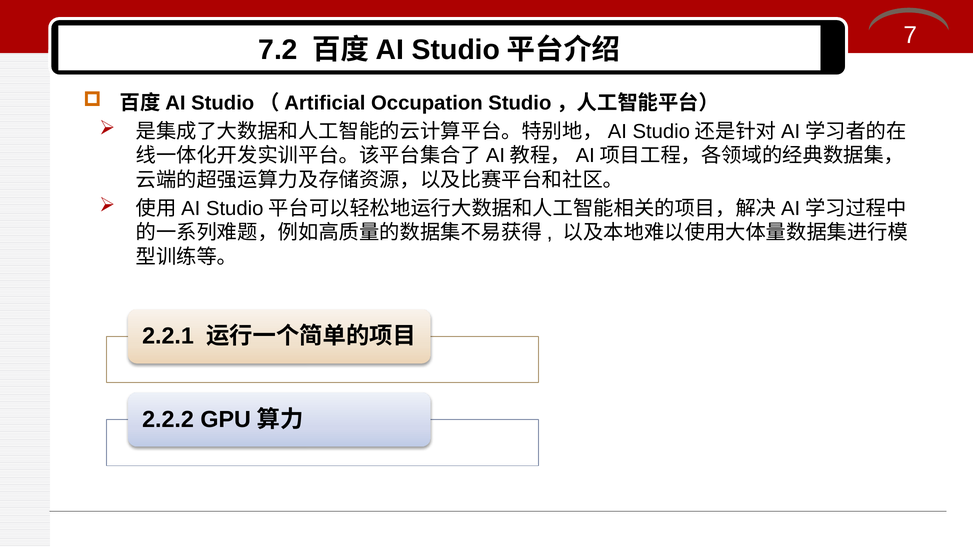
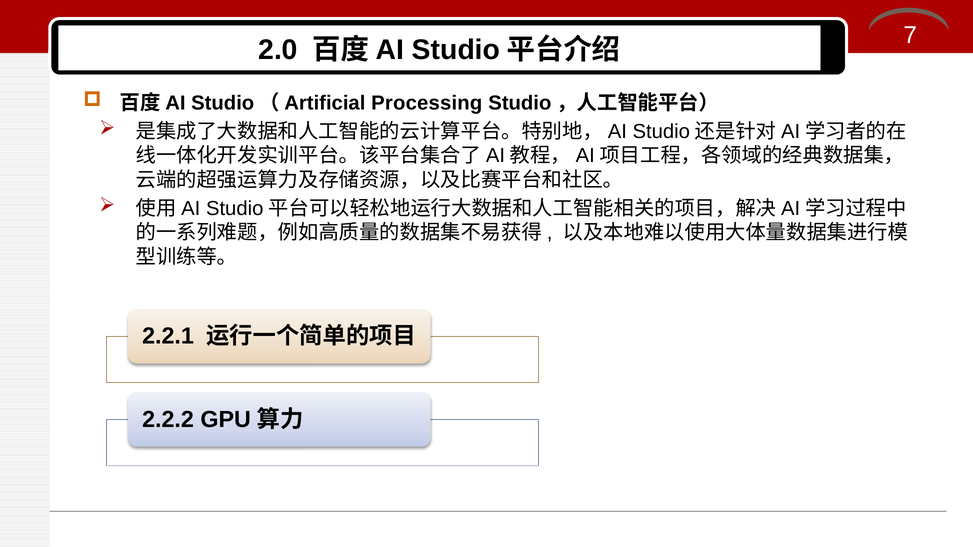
7.2: 7.2 -> 2.0
Occupation: Occupation -> Processing
